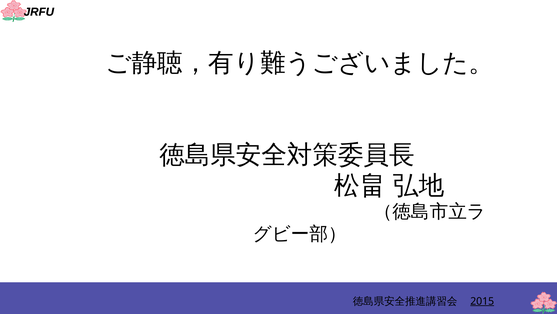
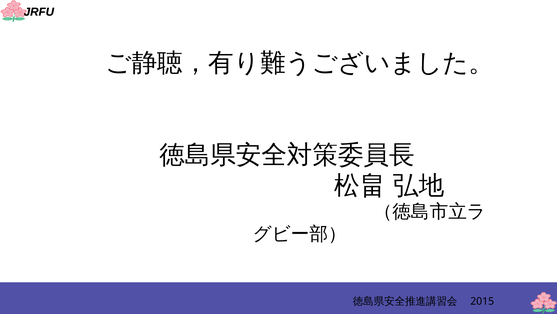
2015 underline: present -> none
